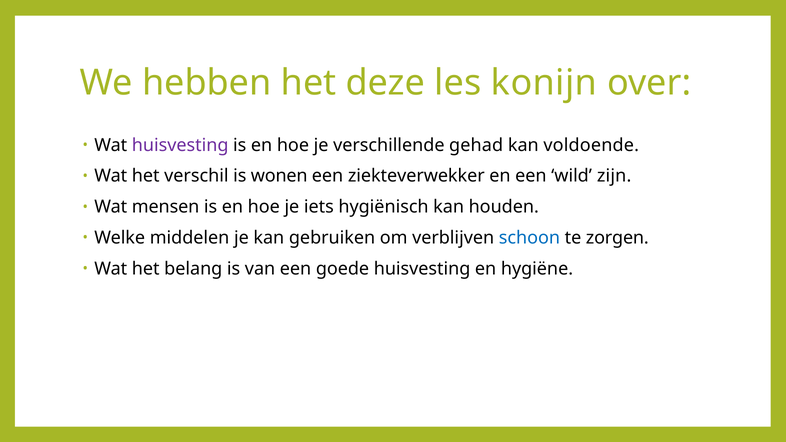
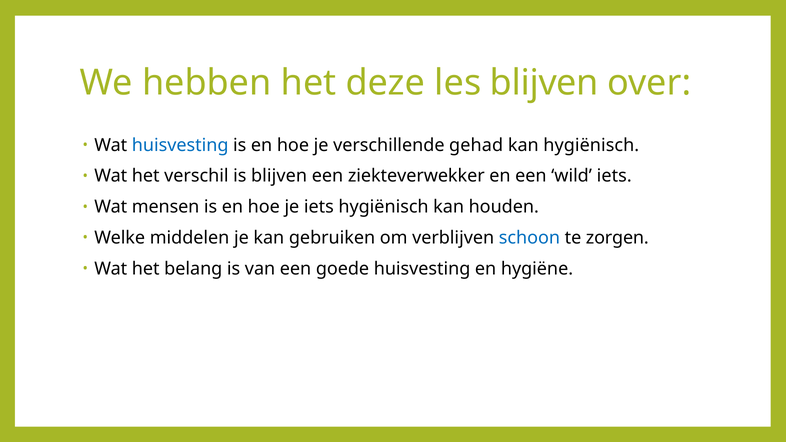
les konijn: konijn -> blijven
huisvesting at (180, 145) colour: purple -> blue
kan voldoende: voldoende -> hygiënisch
is wonen: wonen -> blijven
wild zijn: zijn -> iets
